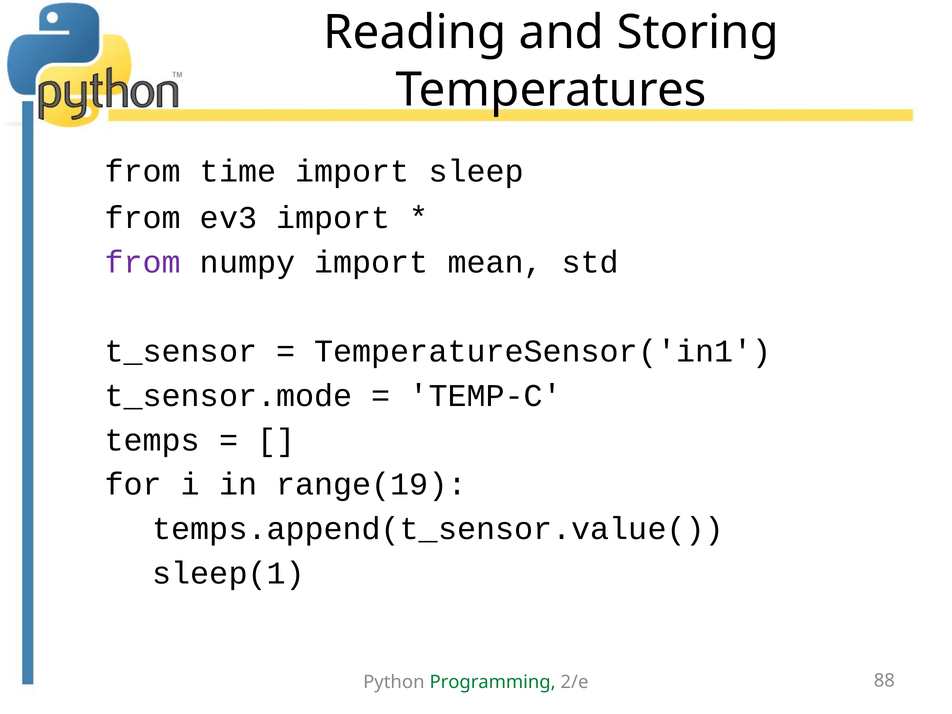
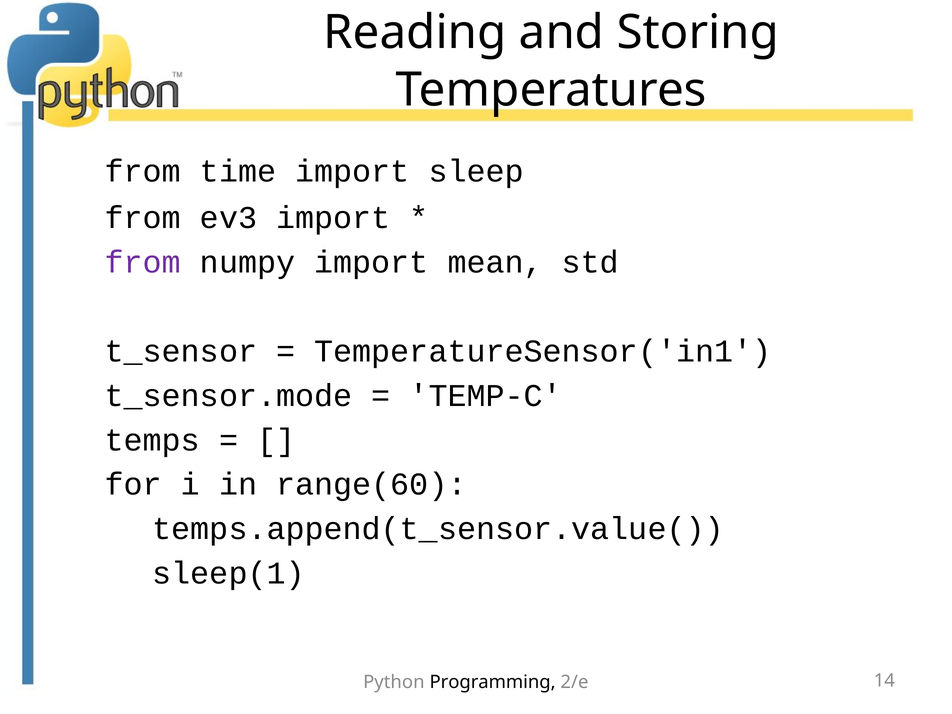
range(19: range(19 -> range(60
Programming colour: green -> black
88: 88 -> 14
